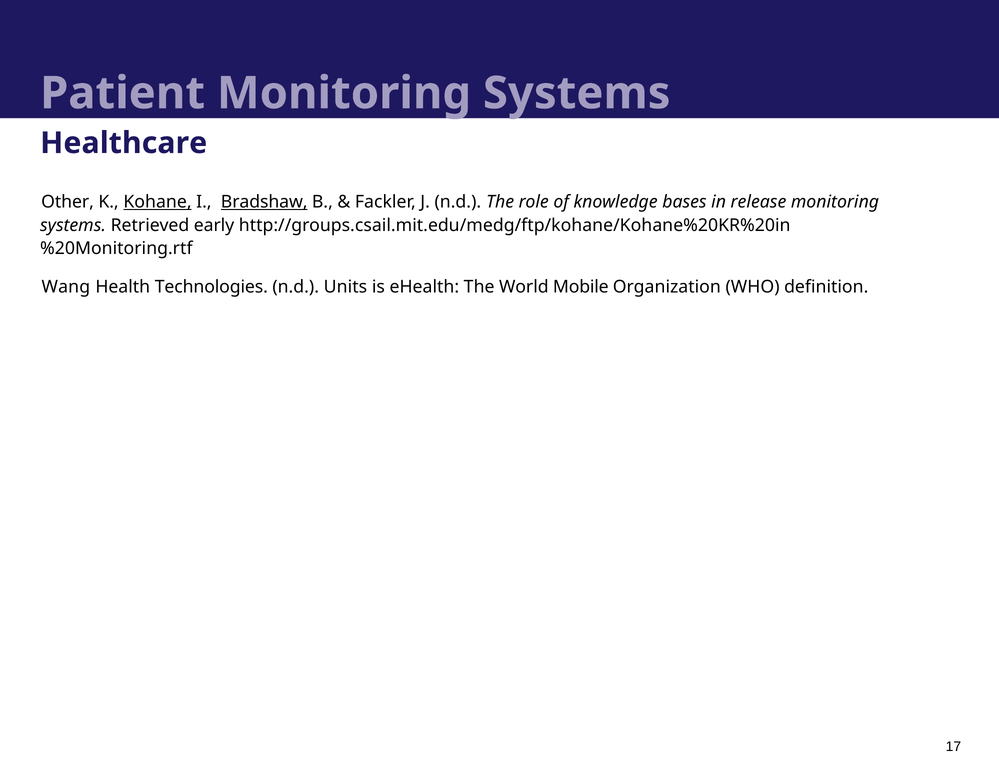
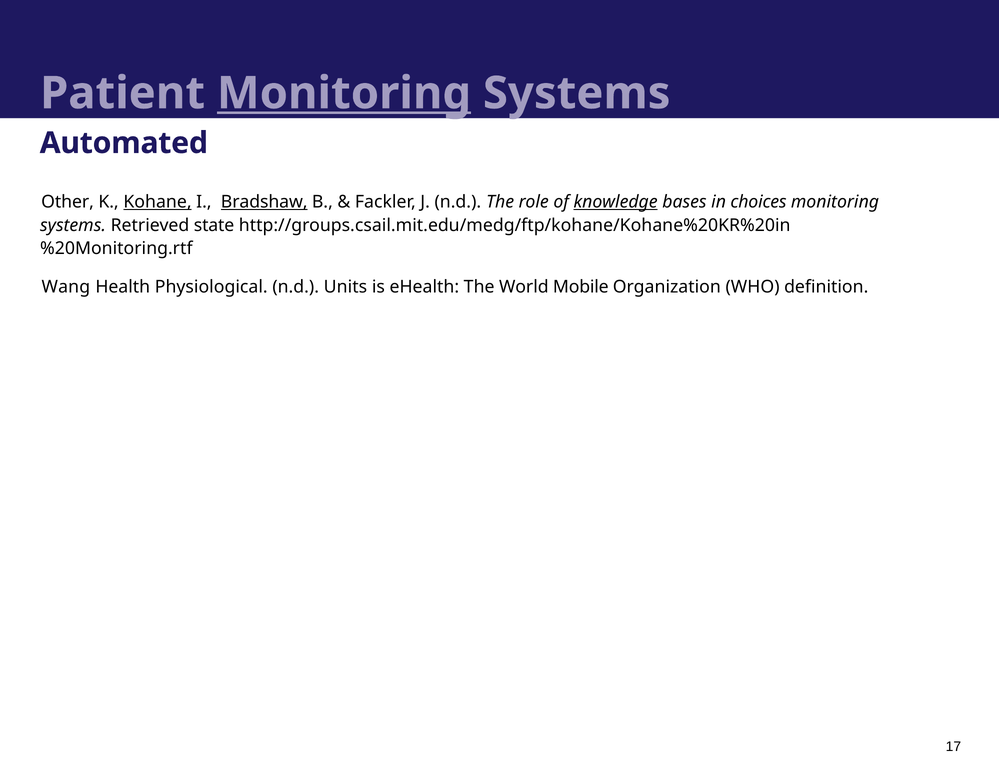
Monitoring at (344, 93) underline: none -> present
Healthcare: Healthcare -> Automated
knowledge underline: none -> present
release: release -> choices
early: early -> state
Technologies: Technologies -> Physiological
